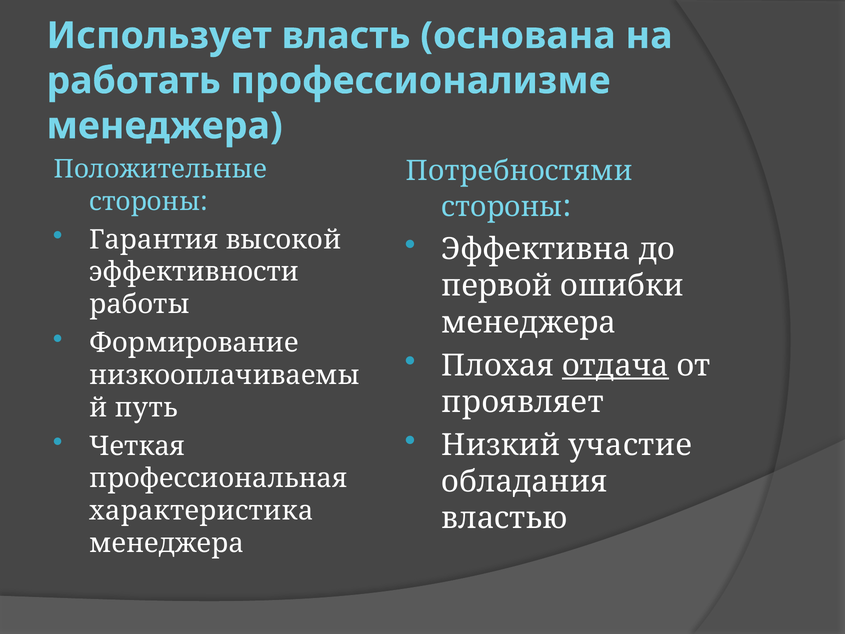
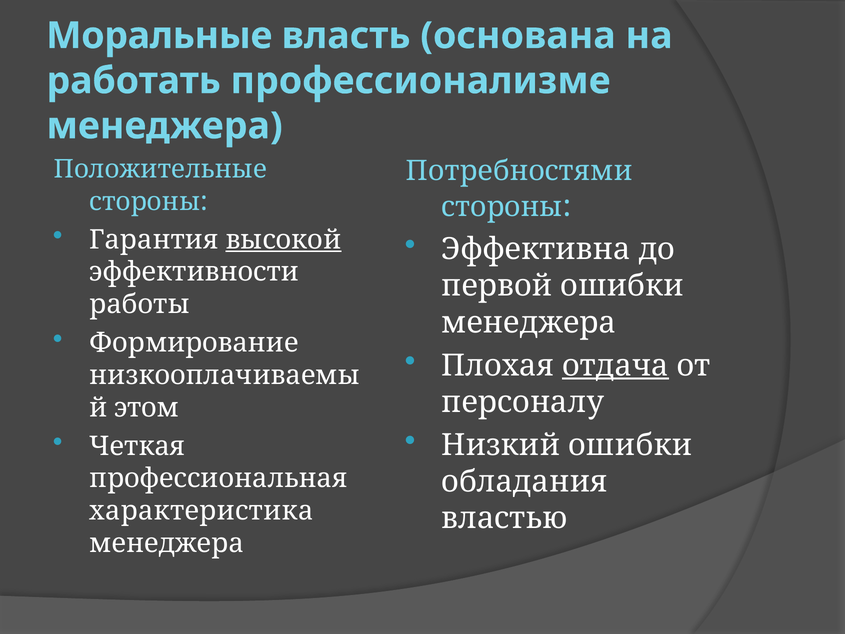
Использует: Использует -> Моральные
высокой underline: none -> present
проявляет: проявляет -> персоналу
путь: путь -> этом
Низкий участие: участие -> ошибки
